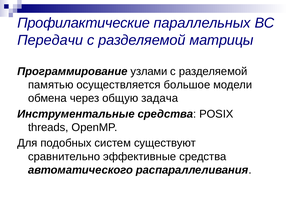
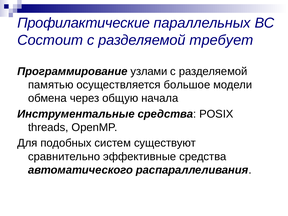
Передачи: Передачи -> Состоит
матрицы: матрицы -> требует
задача: задача -> начала
